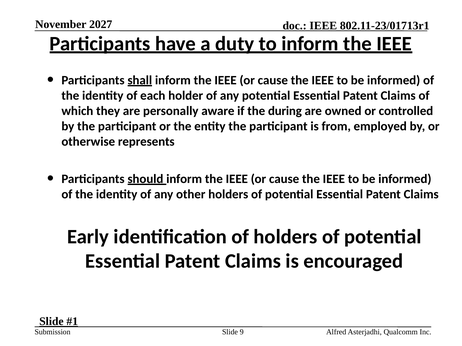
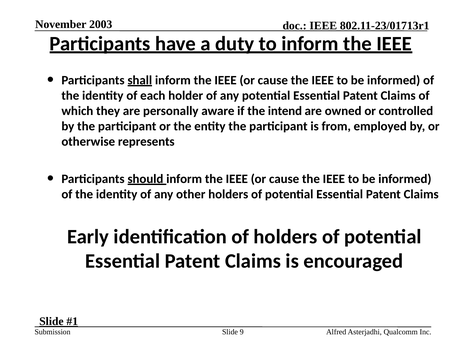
2027: 2027 -> 2003
during: during -> intend
